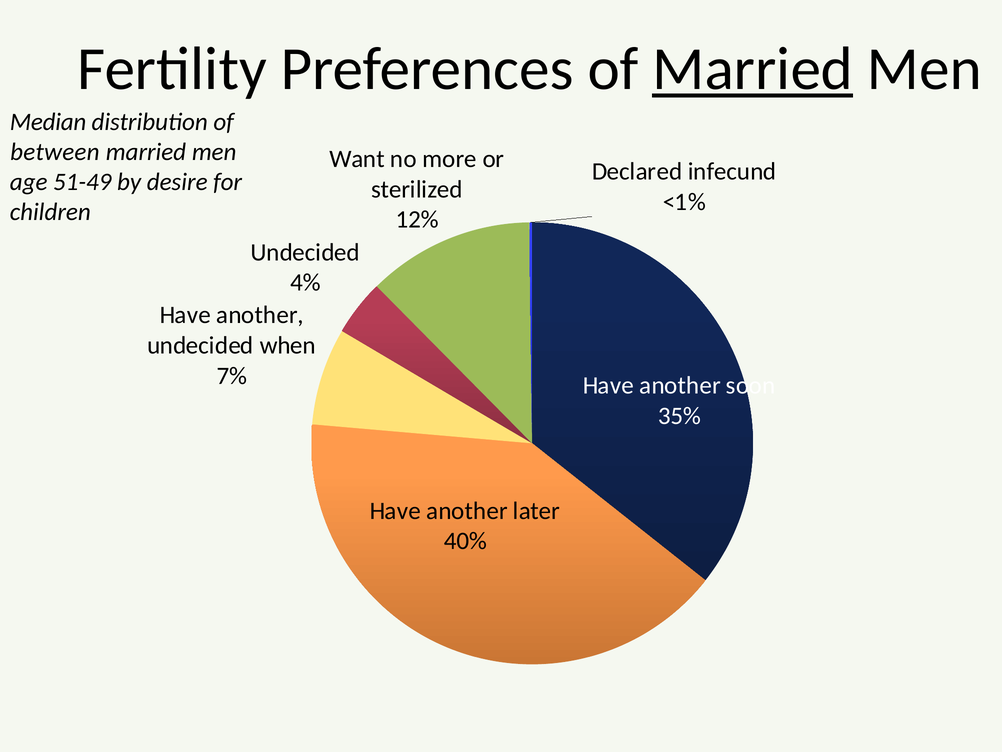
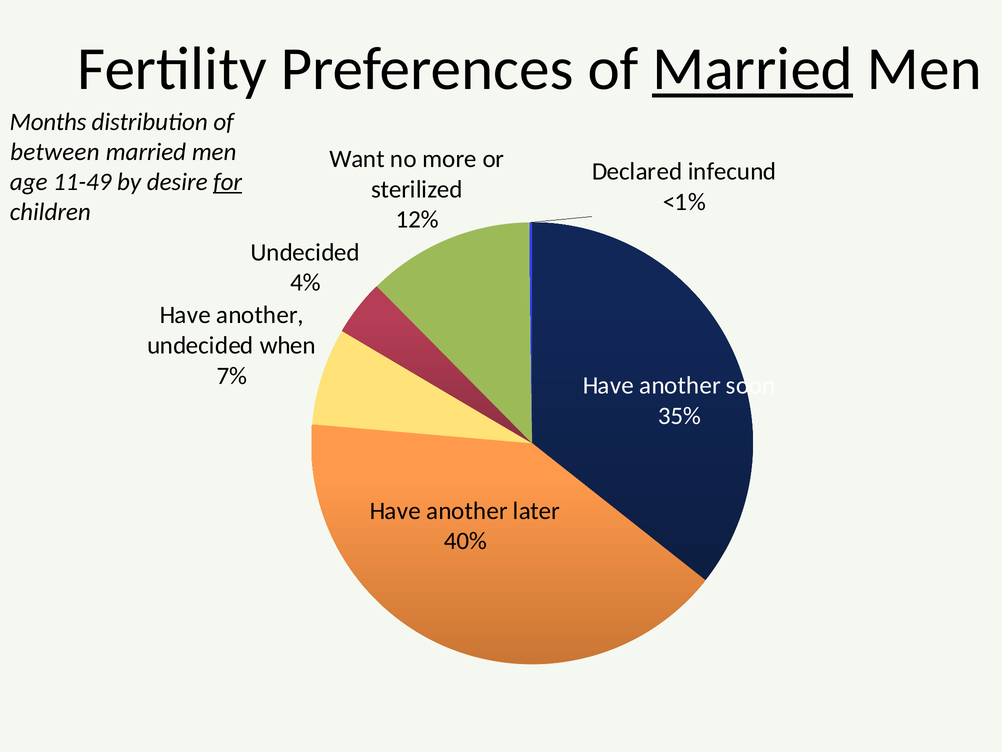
Median: Median -> Months
51-49: 51-49 -> 11-49
for underline: none -> present
